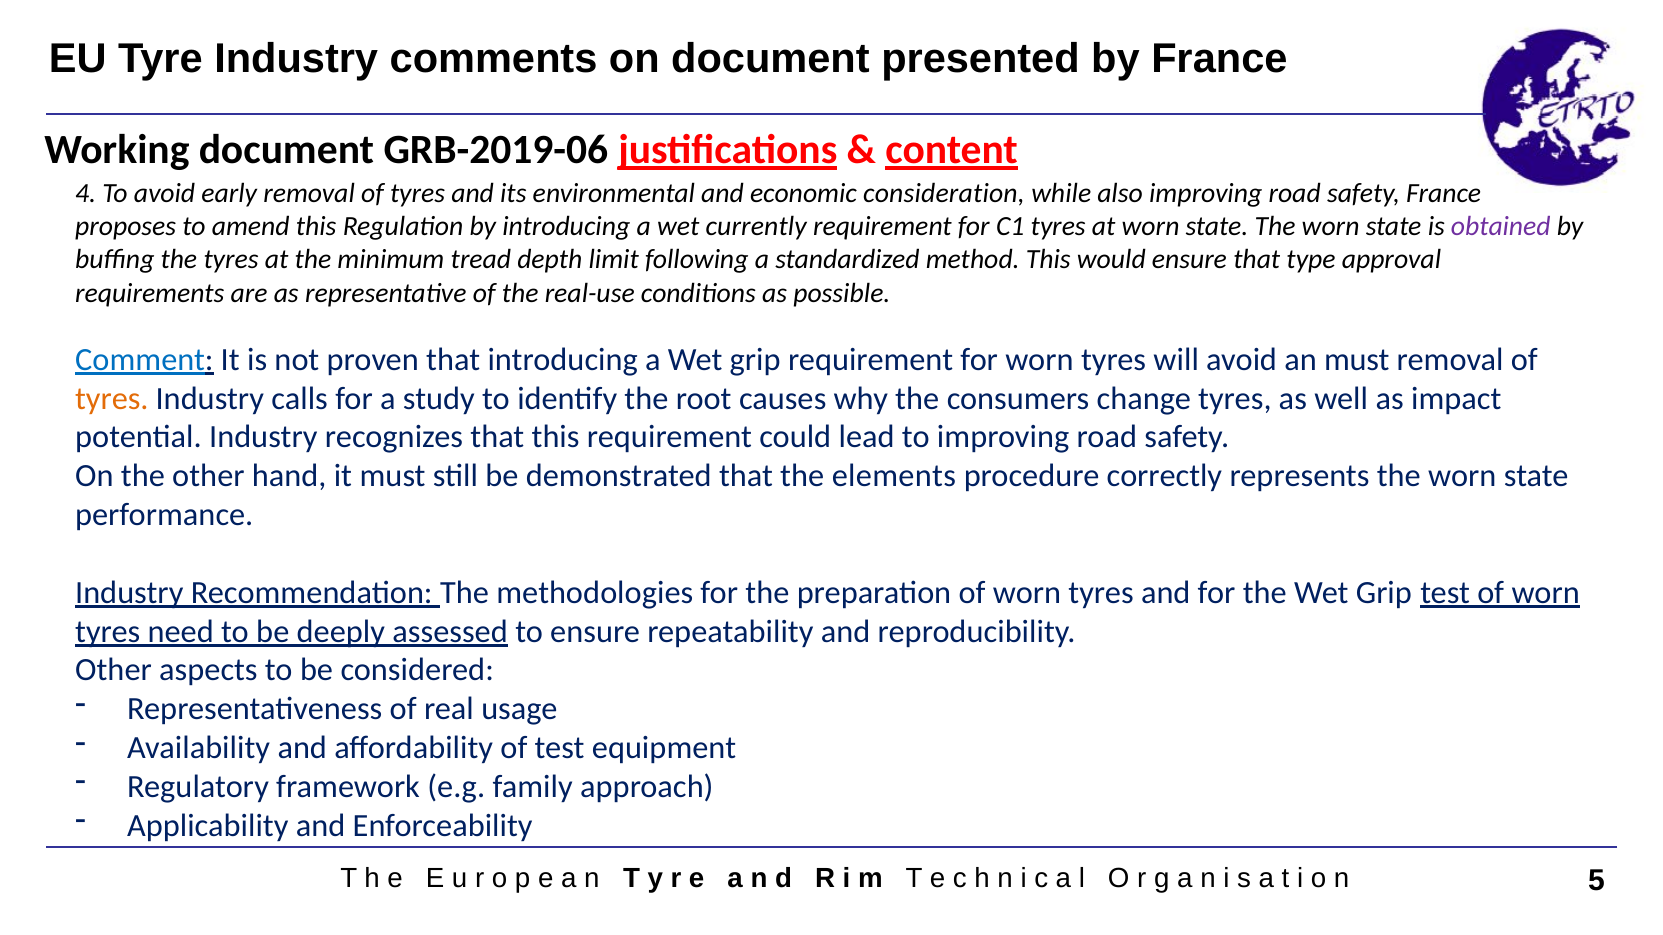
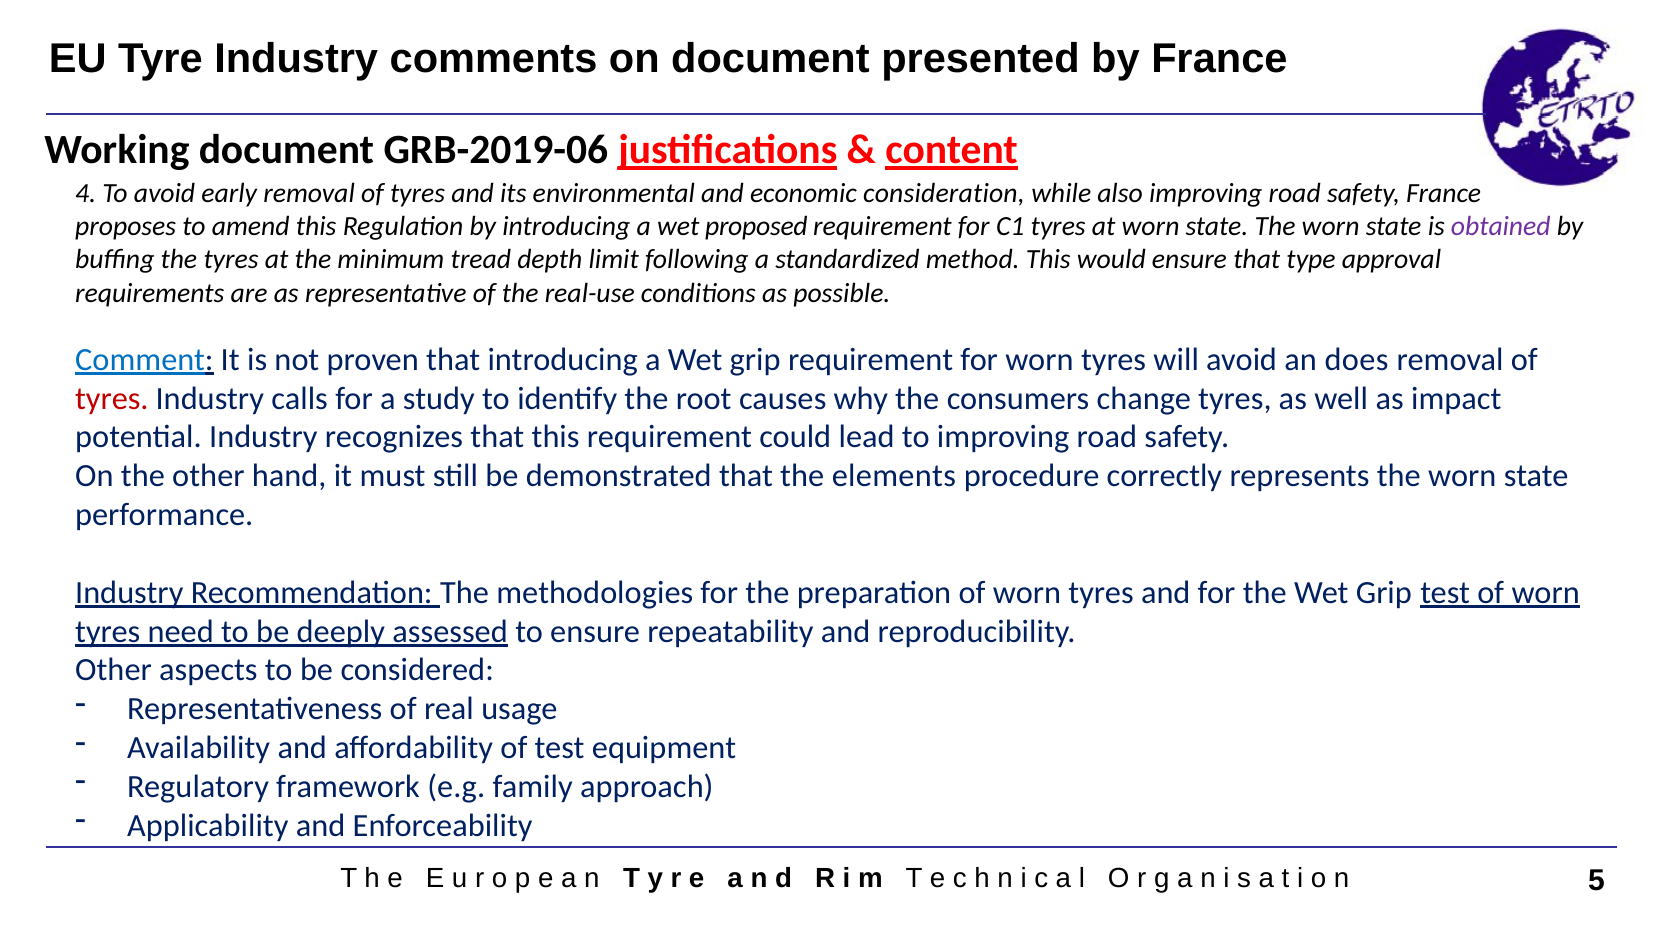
currently: currently -> proposed
an must: must -> does
tyres at (112, 399) colour: orange -> red
